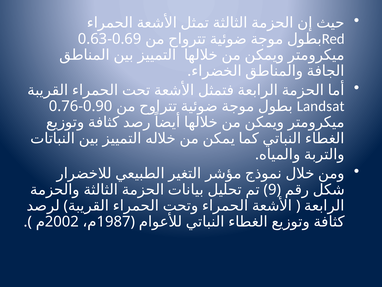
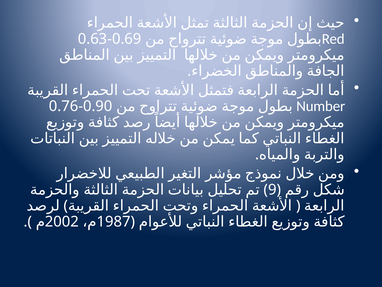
Landsat: Landsat -> Number
